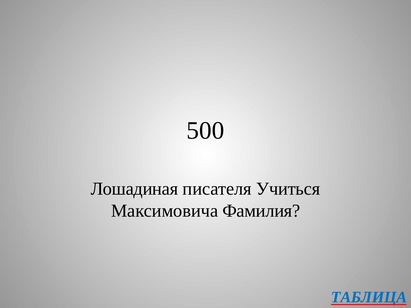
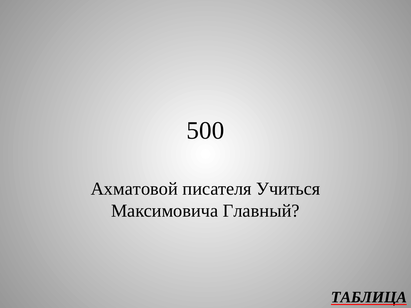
Лошадиная: Лошадиная -> Ахматовой
Фамилия: Фамилия -> Главный
ТАБЛИЦА colour: blue -> black
